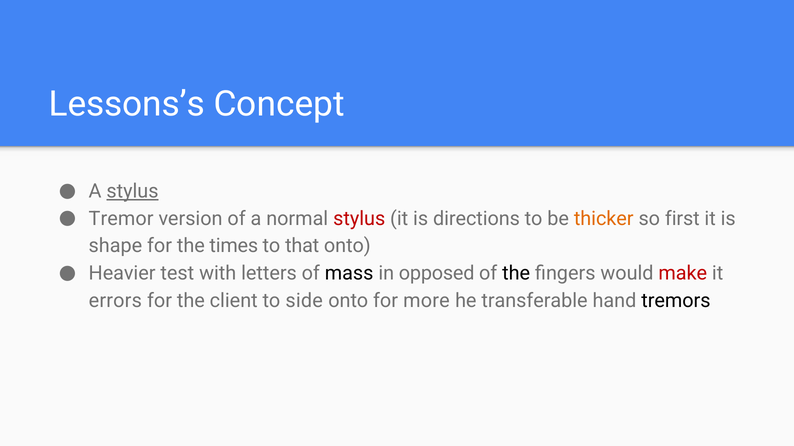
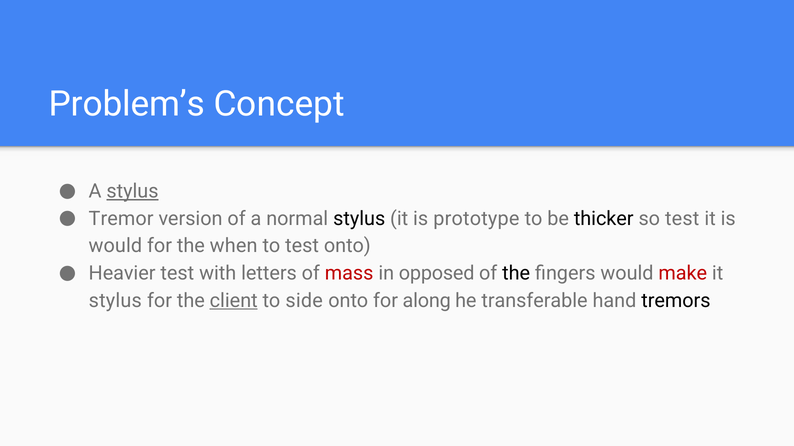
Lessons’s: Lessons’s -> Problem’s
stylus at (359, 219) colour: red -> black
directions: directions -> prototype
thicker colour: orange -> black
so first: first -> test
shape at (115, 246): shape -> would
times: times -> when
to that: that -> test
mass colour: black -> red
errors at (115, 301): errors -> stylus
client underline: none -> present
more: more -> along
